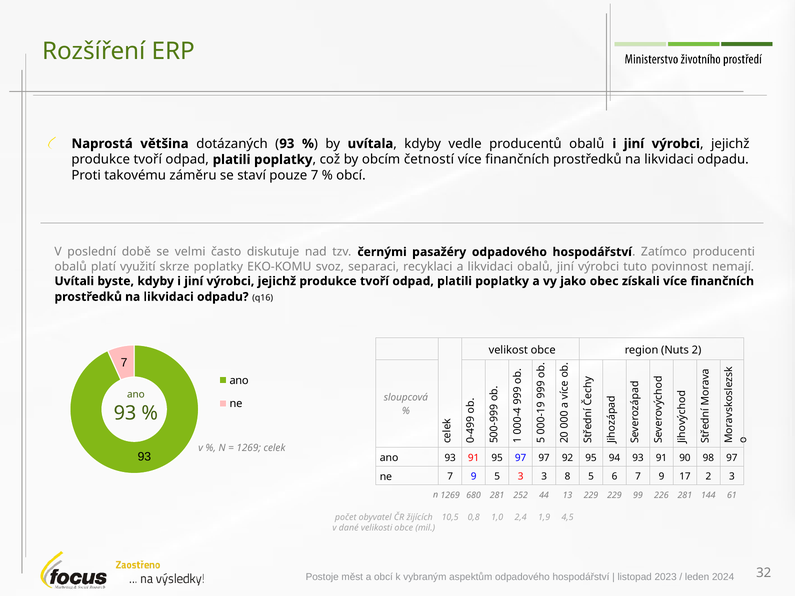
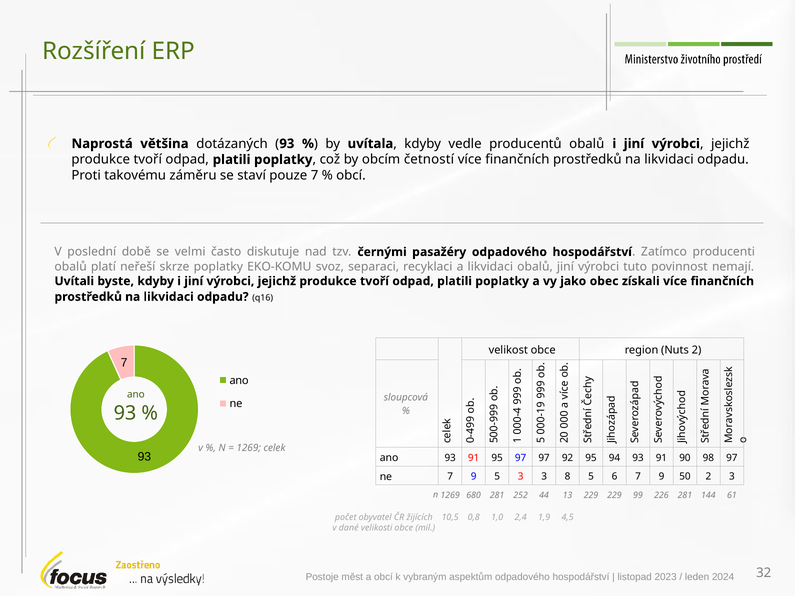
využití: využití -> neřeší
17: 17 -> 50
